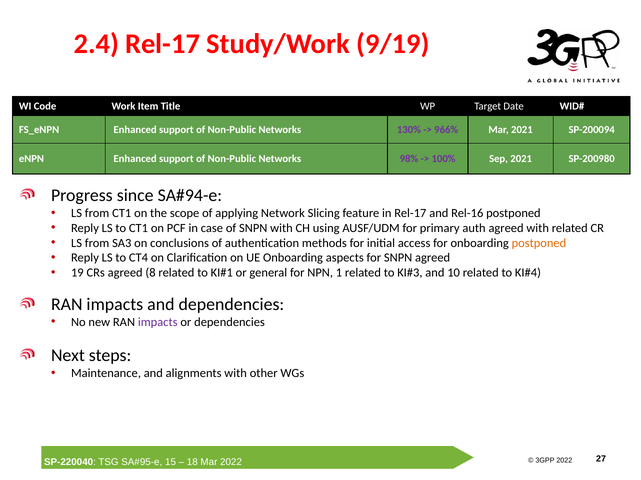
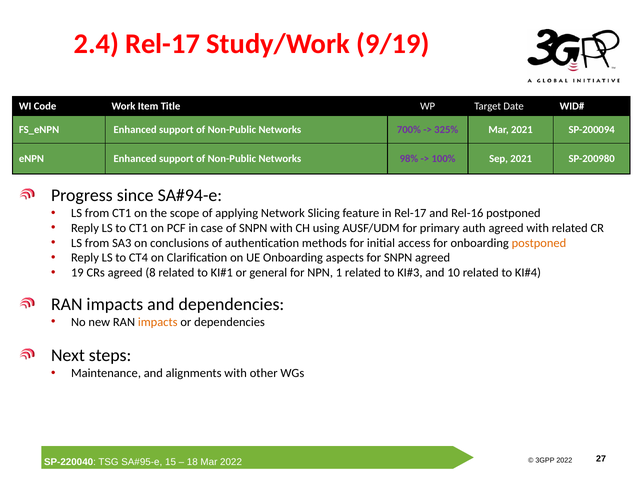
130%: 130% -> 700%
966%: 966% -> 325%
impacts at (158, 322) colour: purple -> orange
